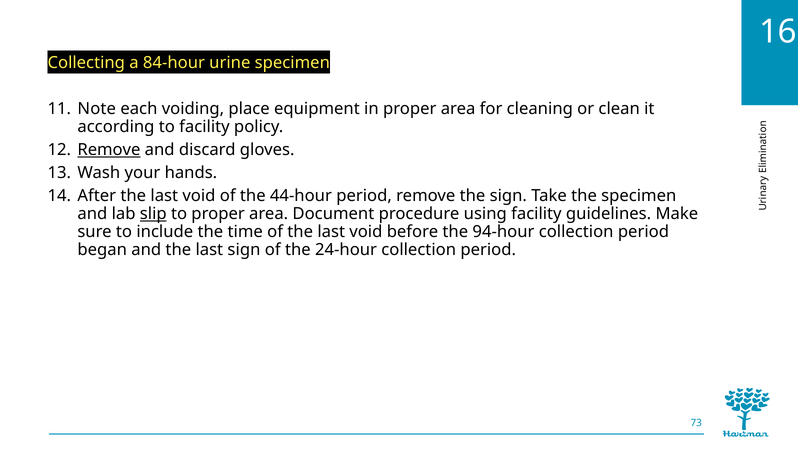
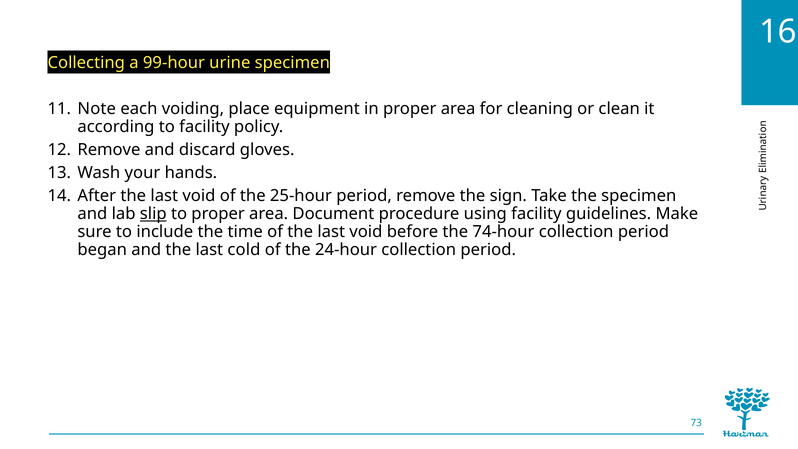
84-hour: 84-hour -> 99-hour
Remove at (109, 150) underline: present -> none
44-hour: 44-hour -> 25-hour
94-hour: 94-hour -> 74-hour
last sign: sign -> cold
